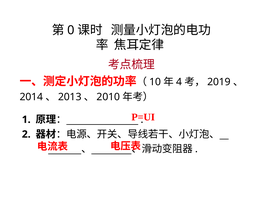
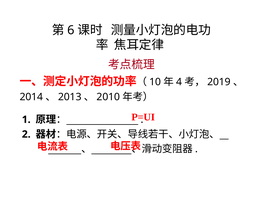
0: 0 -> 6
